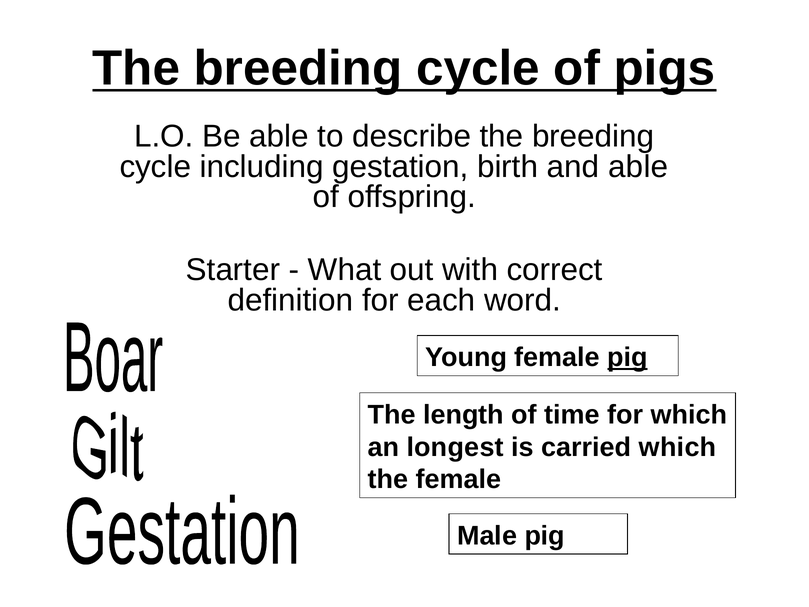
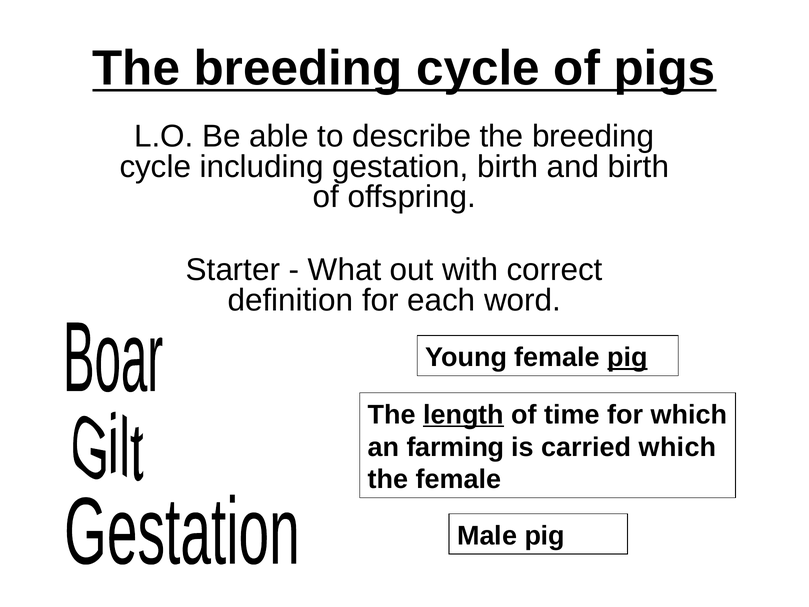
and able: able -> birth
length underline: none -> present
longest: longest -> farming
